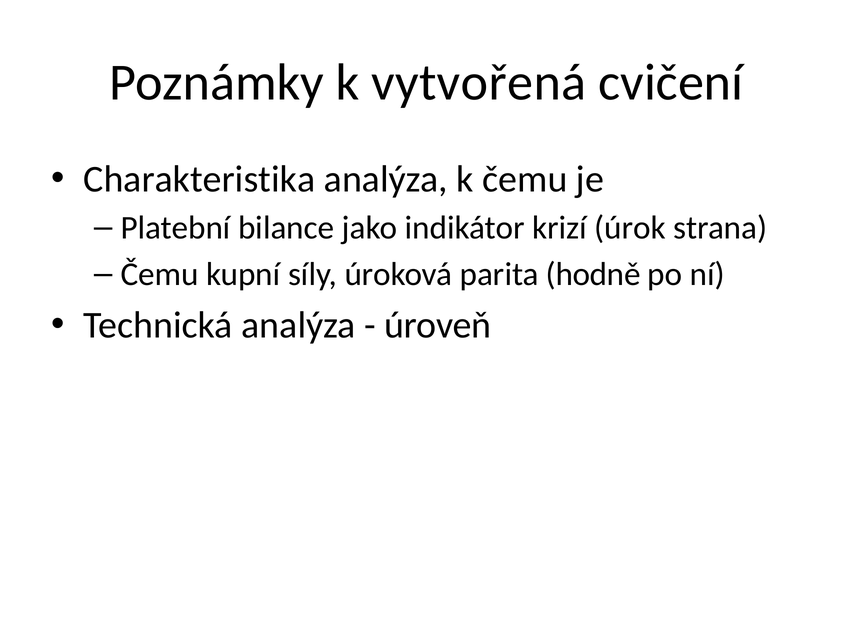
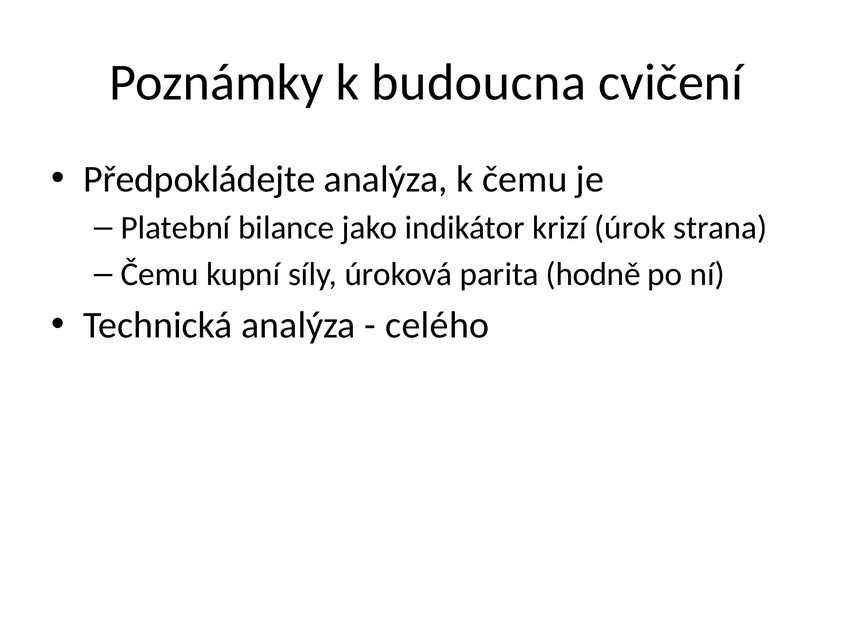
vytvořená: vytvořená -> budoucna
Charakteristika: Charakteristika -> Předpokládejte
úroveň: úroveň -> celého
